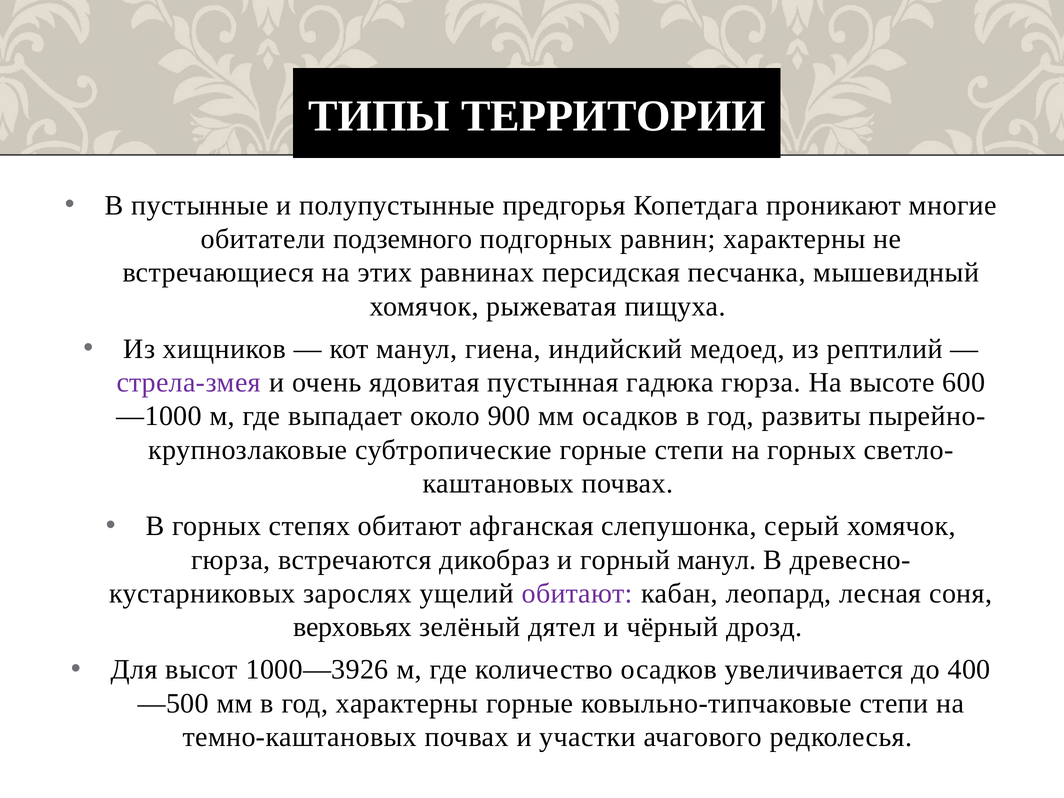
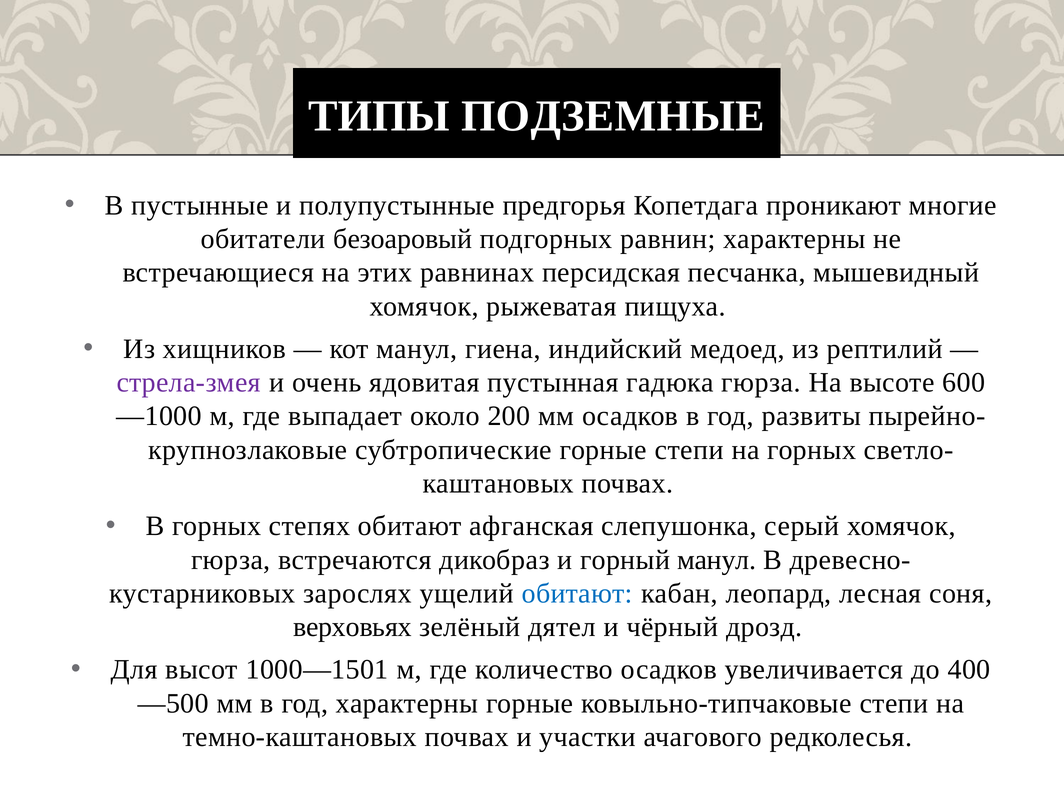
ТЕРРИТОРИИ: ТЕРРИТОРИИ -> ПОДЗЕМНЫЕ
подземного: подземного -> безоаровый
900: 900 -> 200
обитают at (577, 593) colour: purple -> blue
1000—3926: 1000—3926 -> 1000—1501
